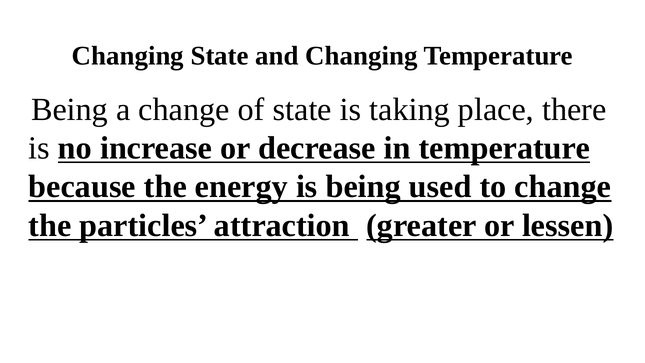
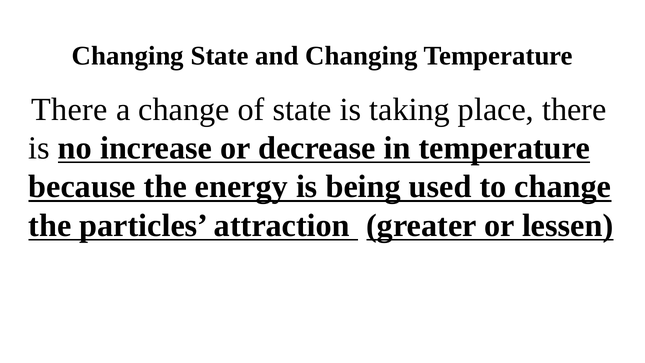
Being at (70, 109): Being -> There
